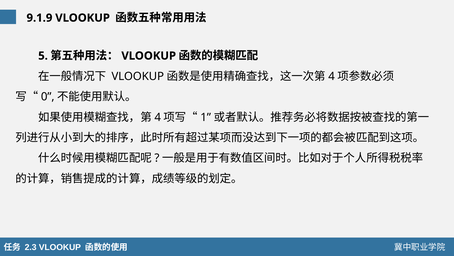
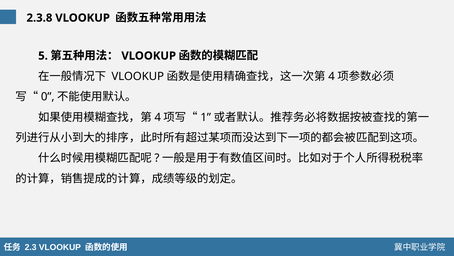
9.1.9: 9.1.9 -> 2.3.8
